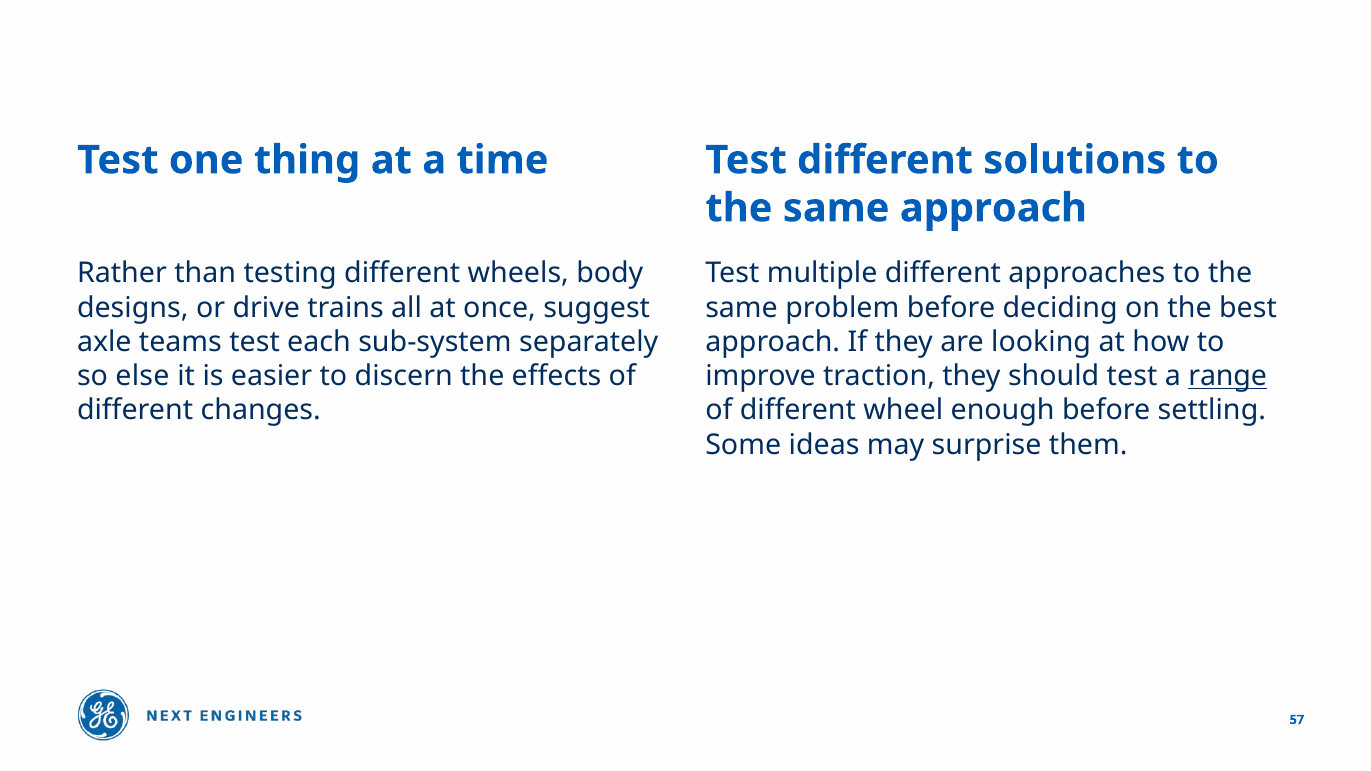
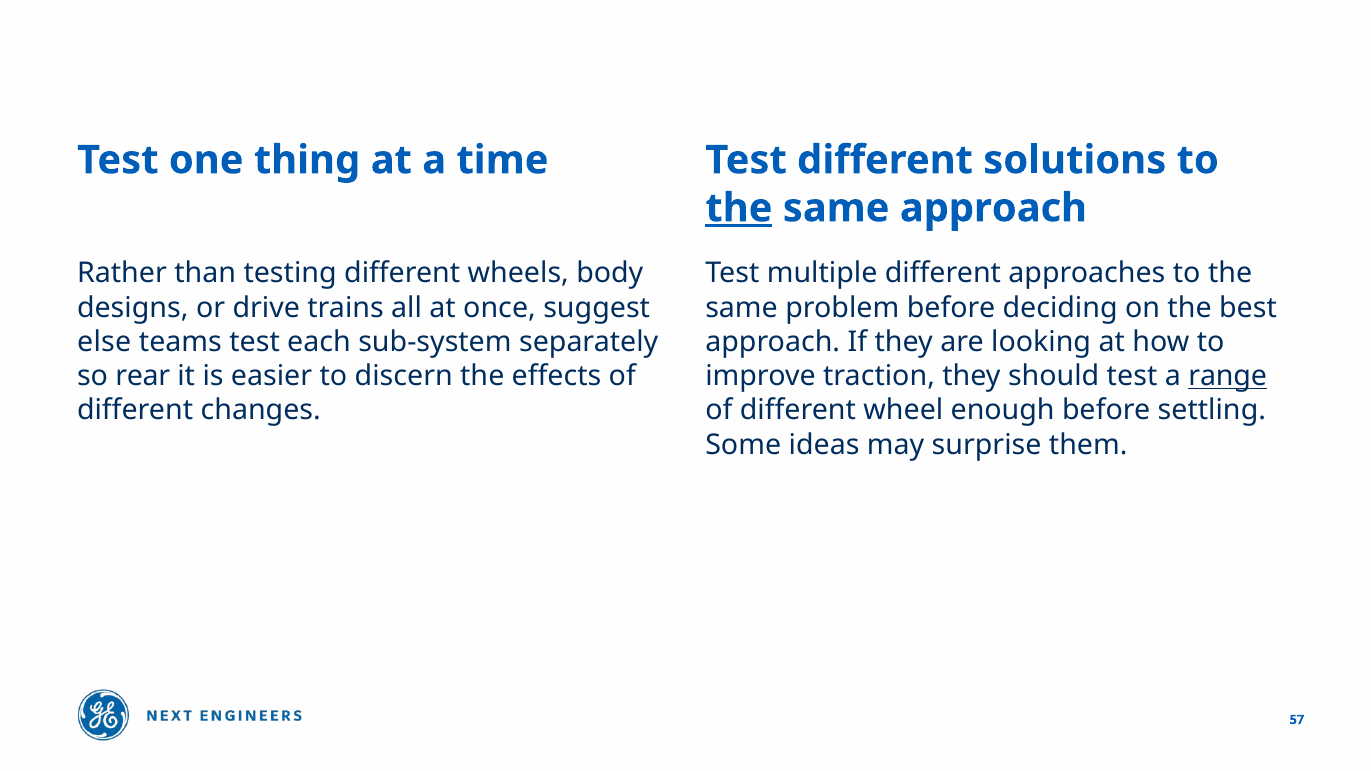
the at (739, 208) underline: none -> present
axle: axle -> else
else: else -> rear
